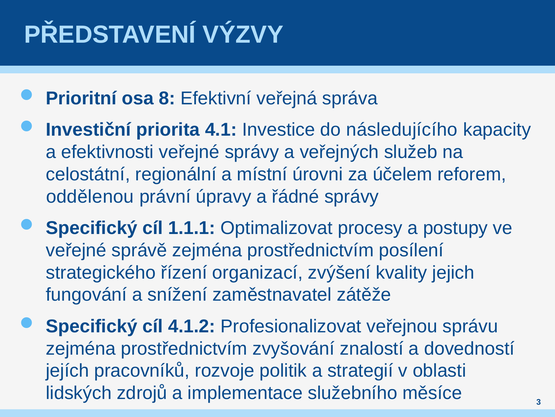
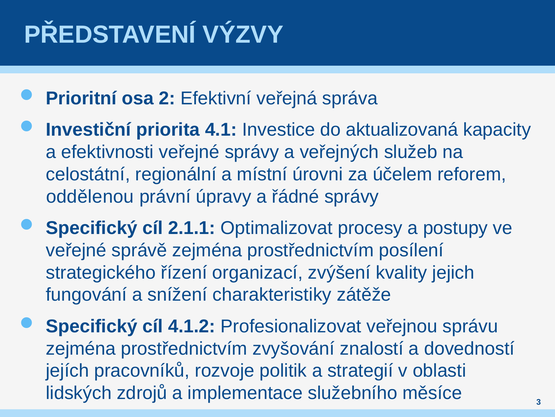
8: 8 -> 2
následujícího: následujícího -> aktualizovaná
1.1.1: 1.1.1 -> 2.1.1
zaměstnavatel: zaměstnavatel -> charakteristiky
